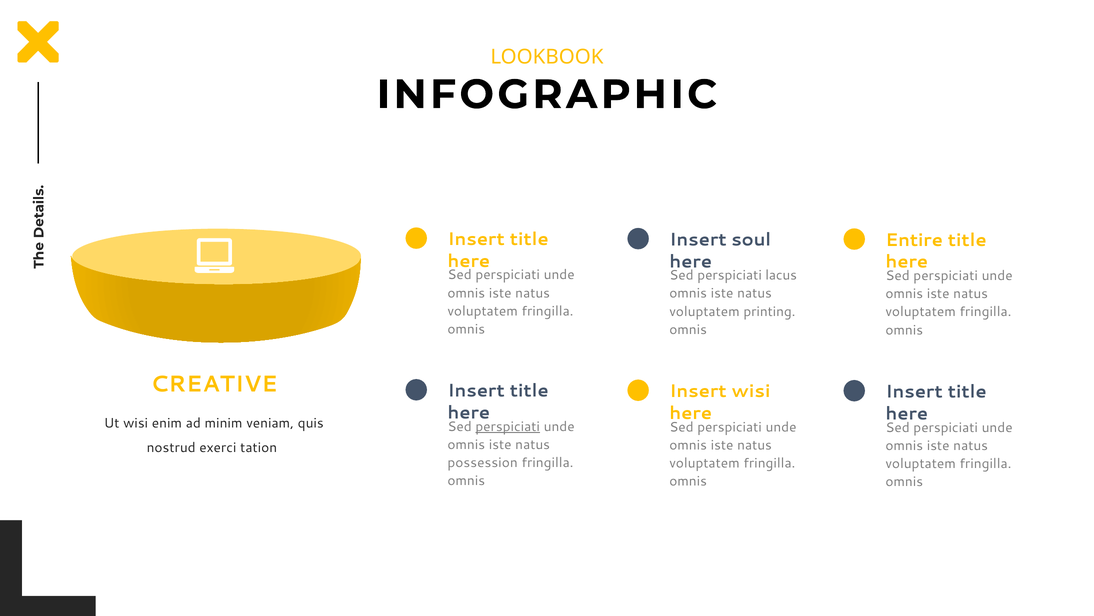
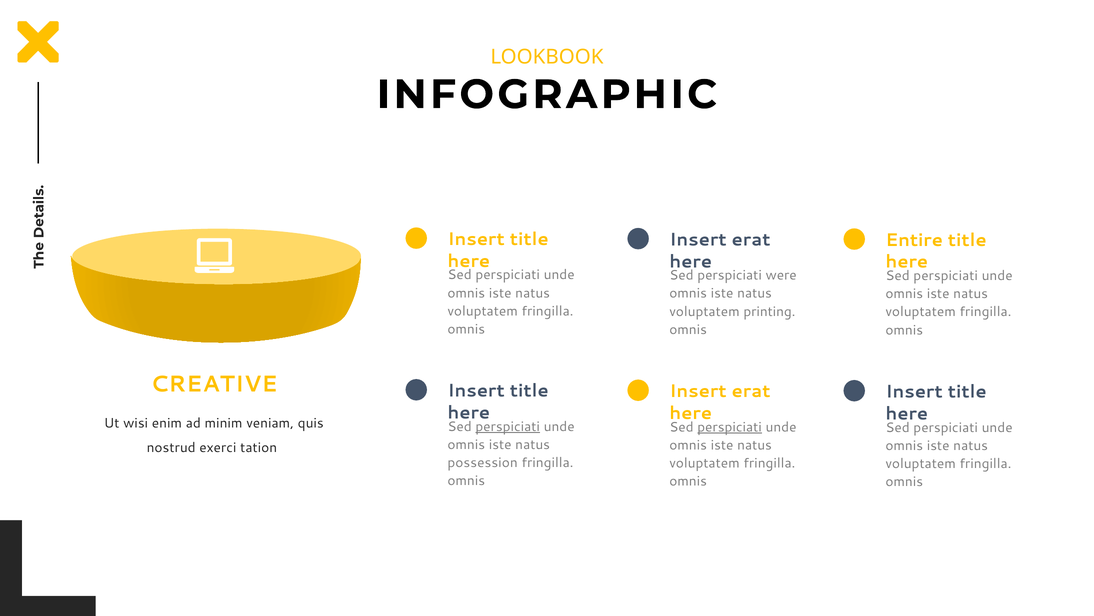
soul at (751, 239): soul -> erat
lacus: lacus -> were
wisi at (751, 391): wisi -> erat
perspiciati at (730, 427) underline: none -> present
